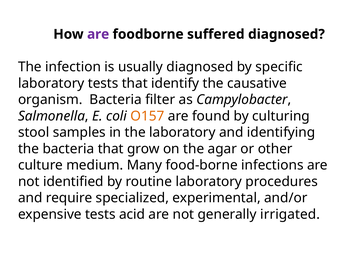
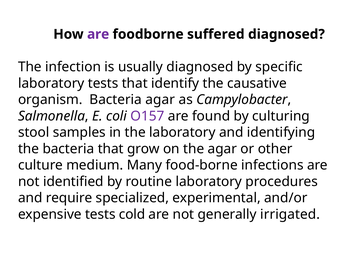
Bacteria filter: filter -> agar
O157 colour: orange -> purple
acid: acid -> cold
